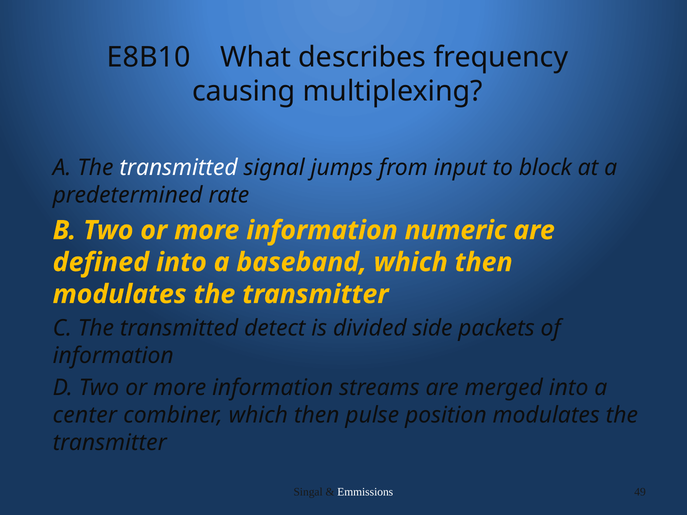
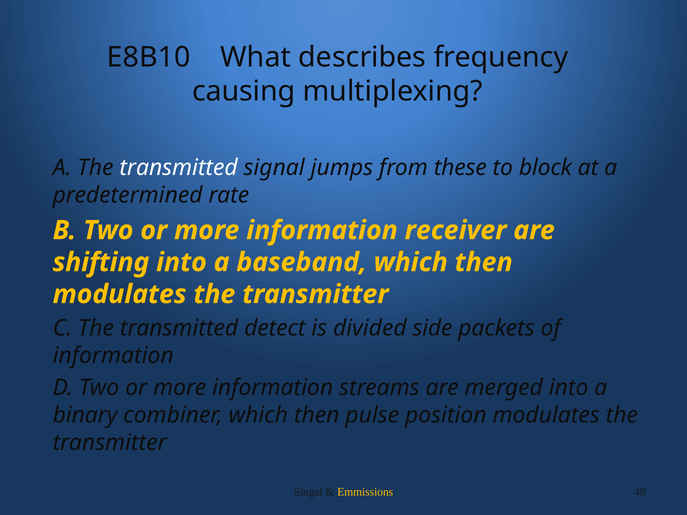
input: input -> these
numeric: numeric -> receiver
defined: defined -> shifting
center: center -> binary
Emmissions colour: white -> yellow
